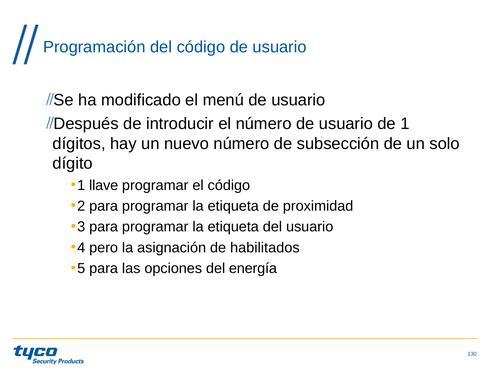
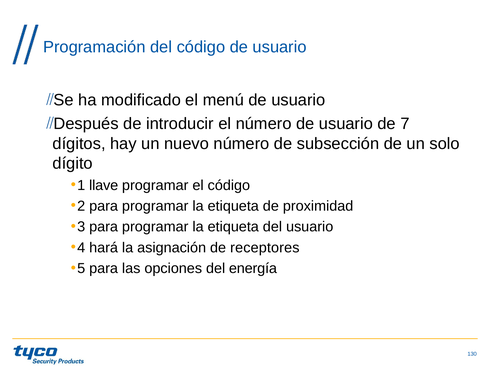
1: 1 -> 7
pero: pero -> hará
habilitados: habilitados -> receptores
